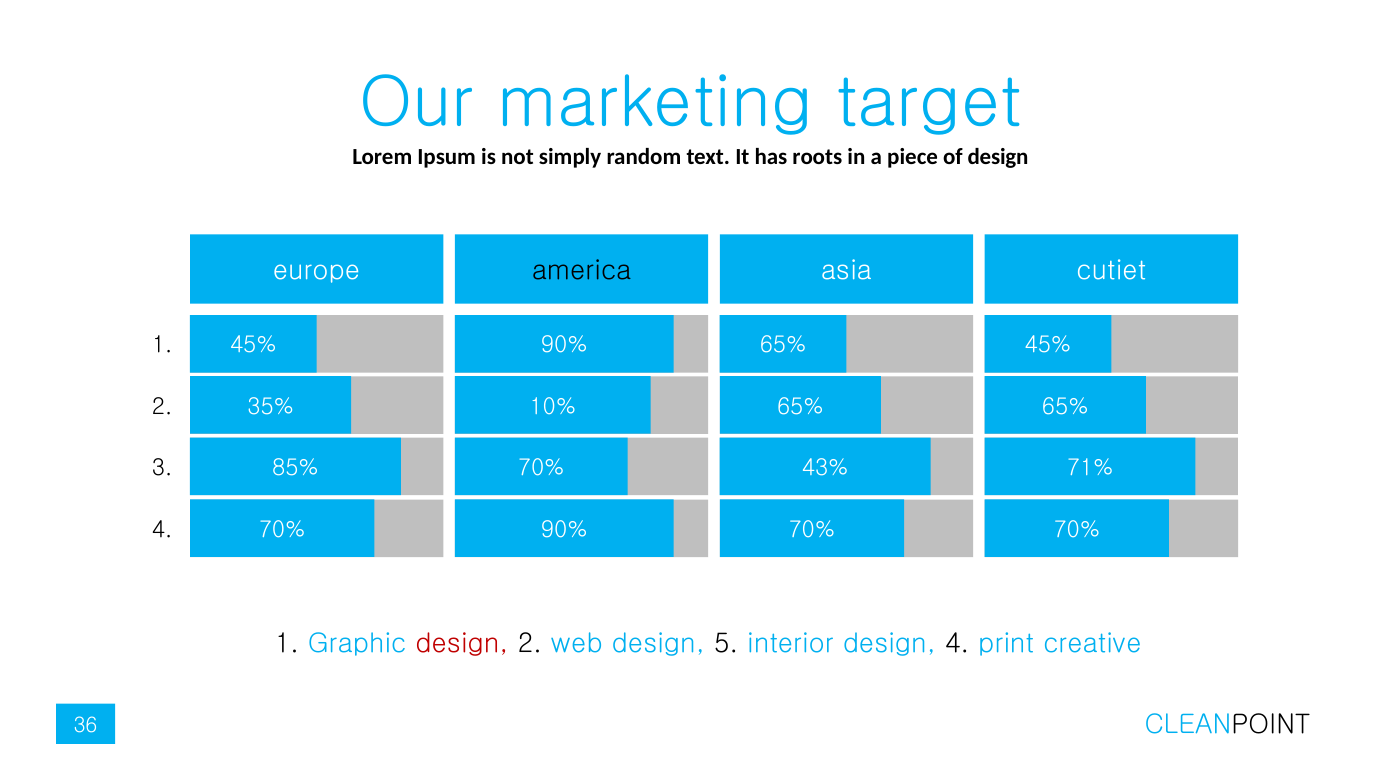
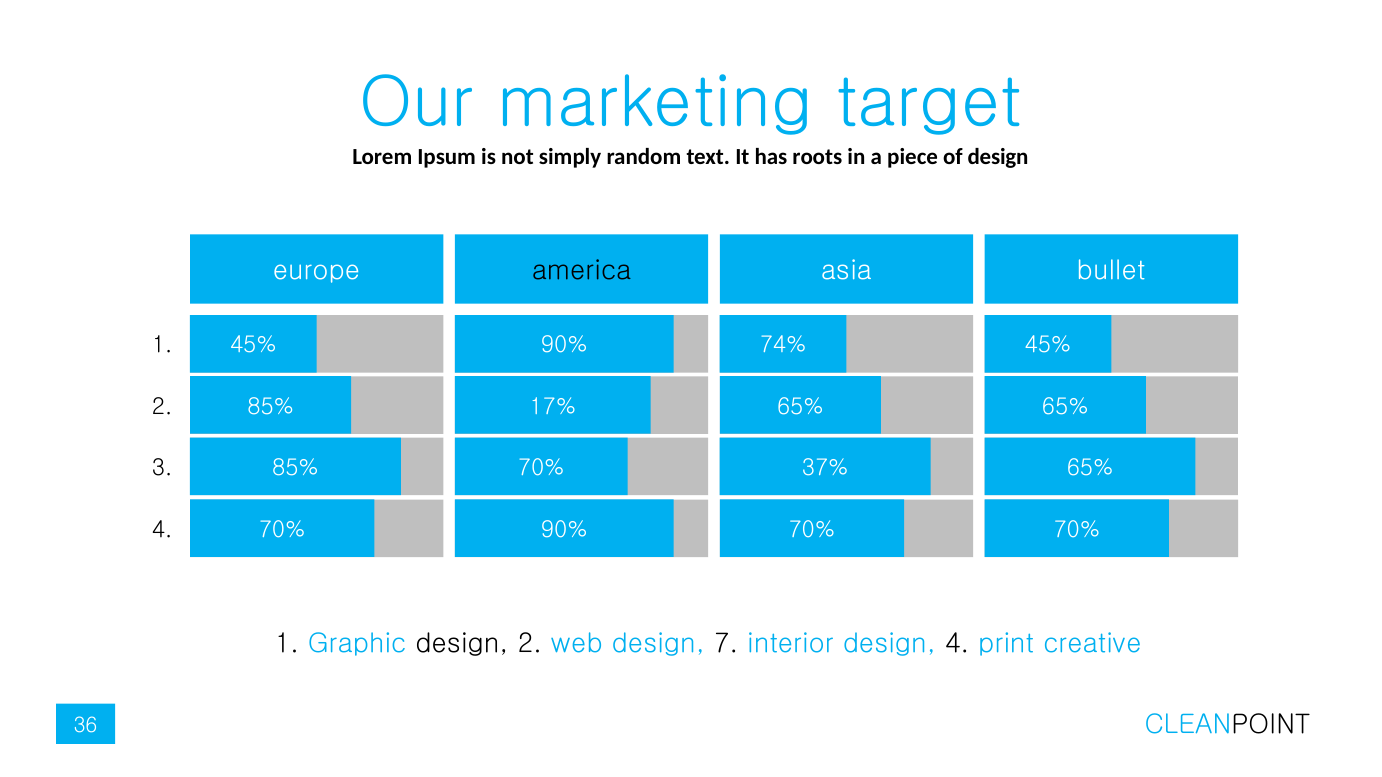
cutiet: cutiet -> bullet
65% at (783, 346): 65% -> 74%
35% at (271, 407): 35% -> 85%
10%: 10% -> 17%
43%: 43% -> 37%
71% at (1090, 468): 71% -> 65%
design at (462, 644) colour: red -> black
5: 5 -> 7
